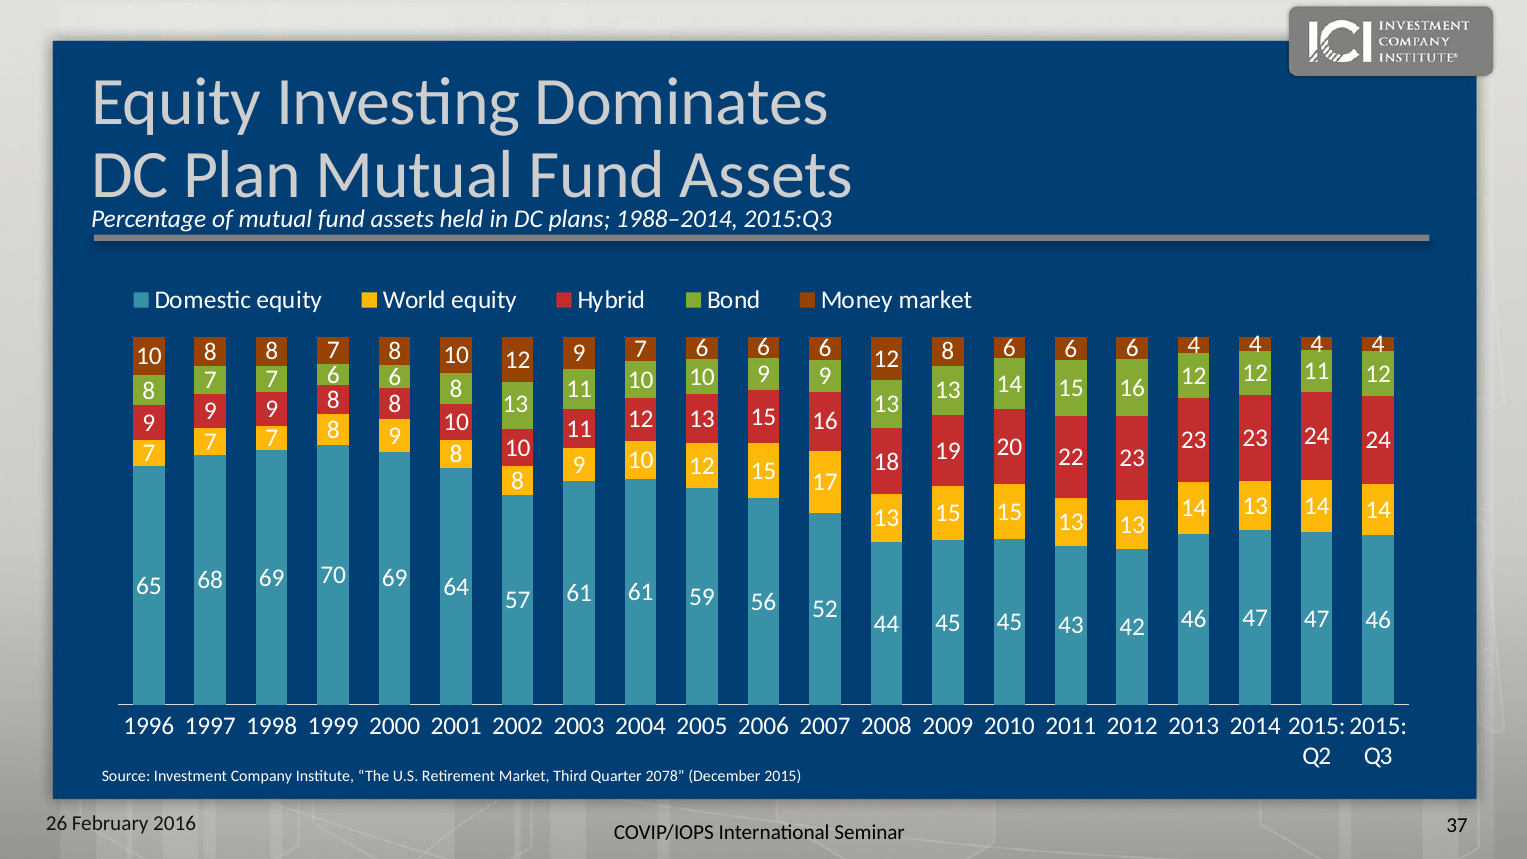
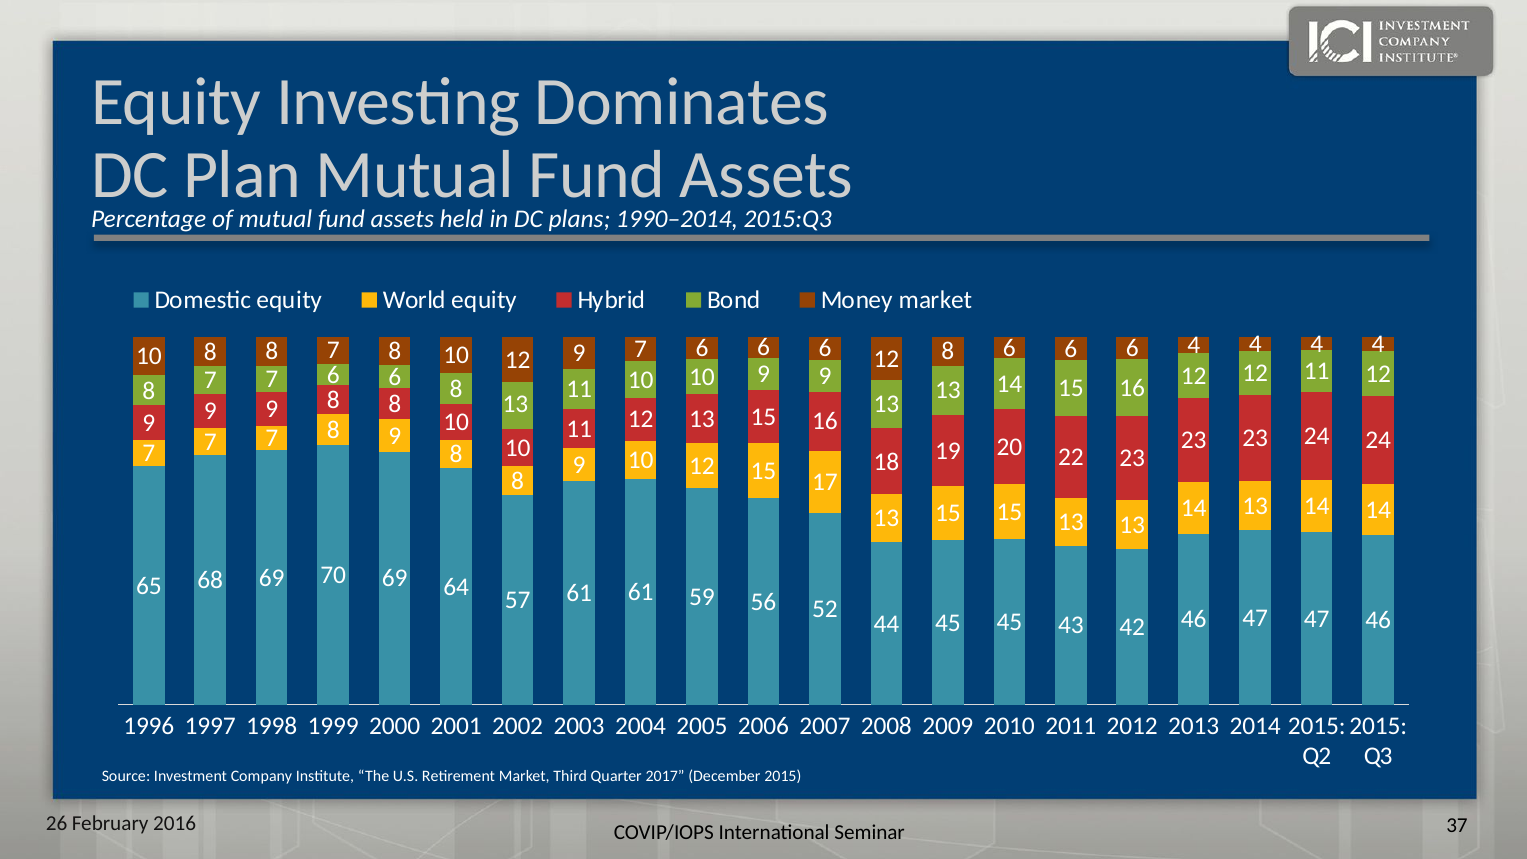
1988–2014: 1988–2014 -> 1990–2014
2078: 2078 -> 2017
